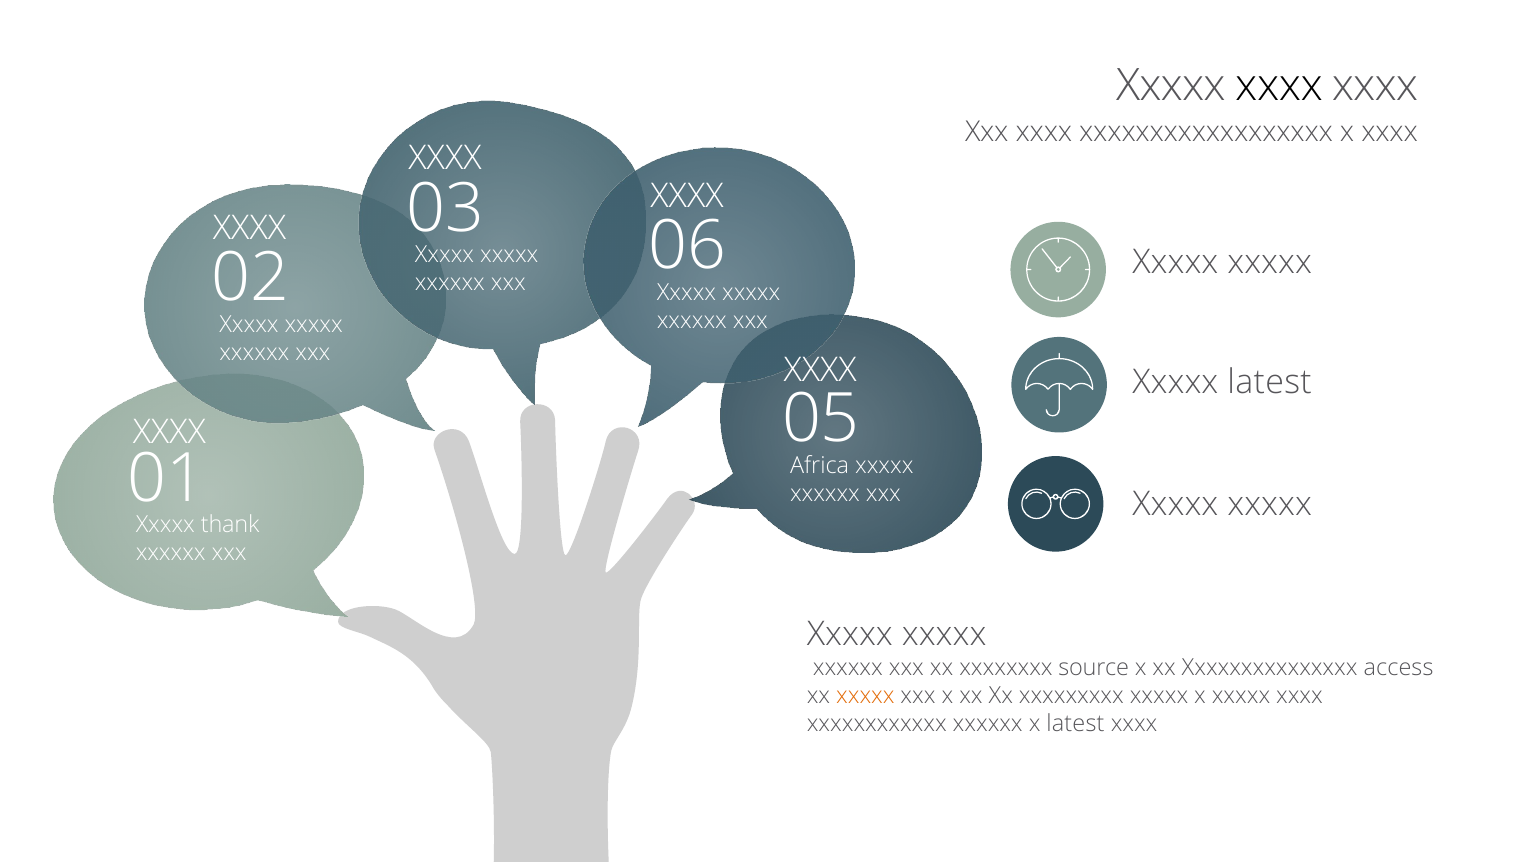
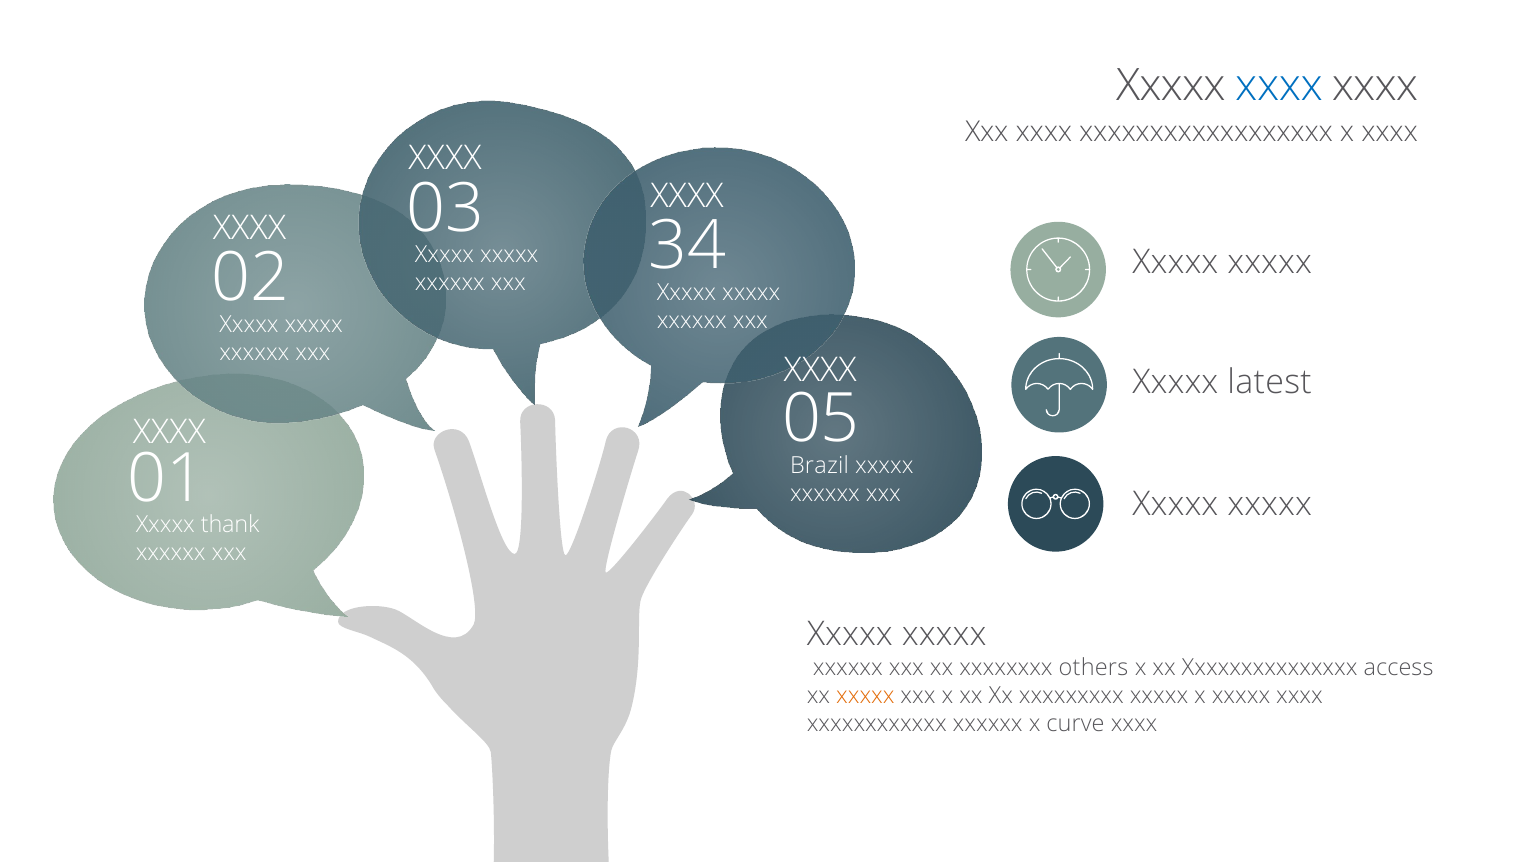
xxxx at (1279, 86) colour: black -> blue
06: 06 -> 34
Africa: Africa -> Brazil
source: source -> others
x latest: latest -> curve
